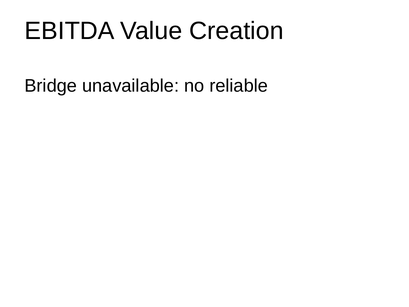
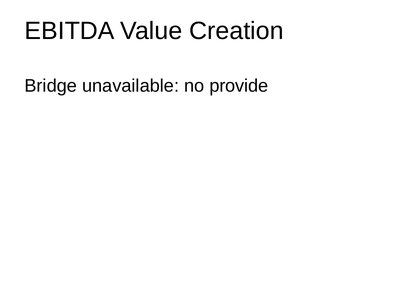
reliable: reliable -> provide
